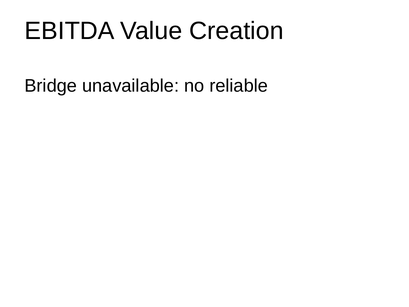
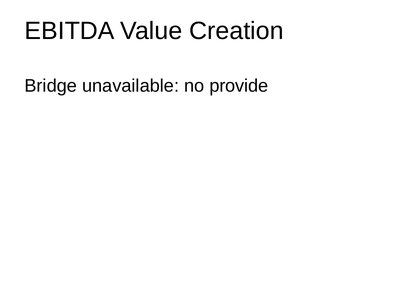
reliable: reliable -> provide
